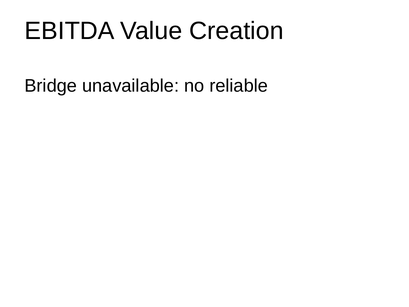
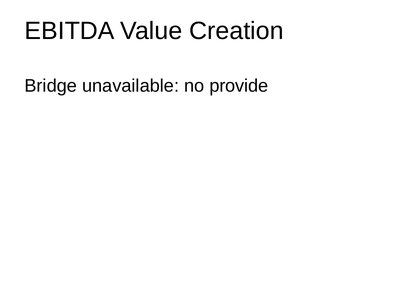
reliable: reliable -> provide
